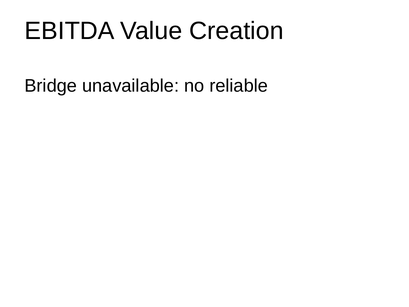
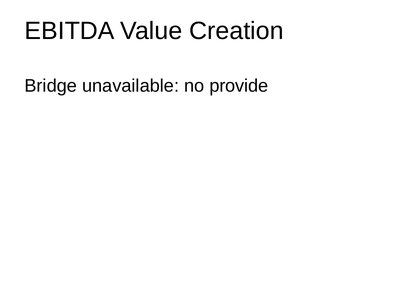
reliable: reliable -> provide
